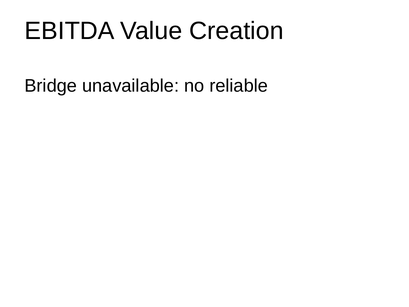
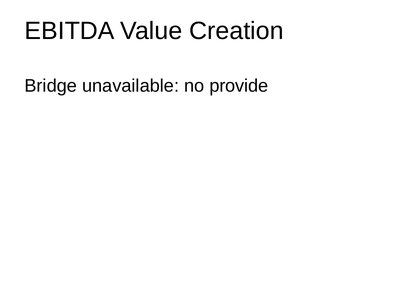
reliable: reliable -> provide
